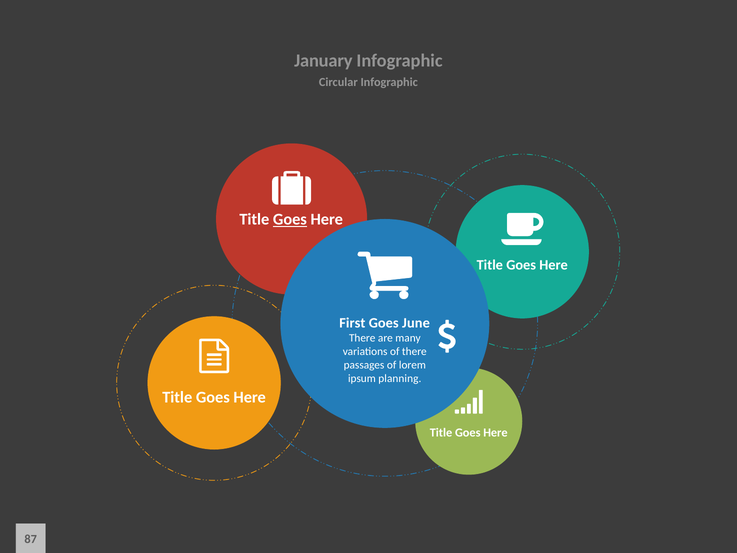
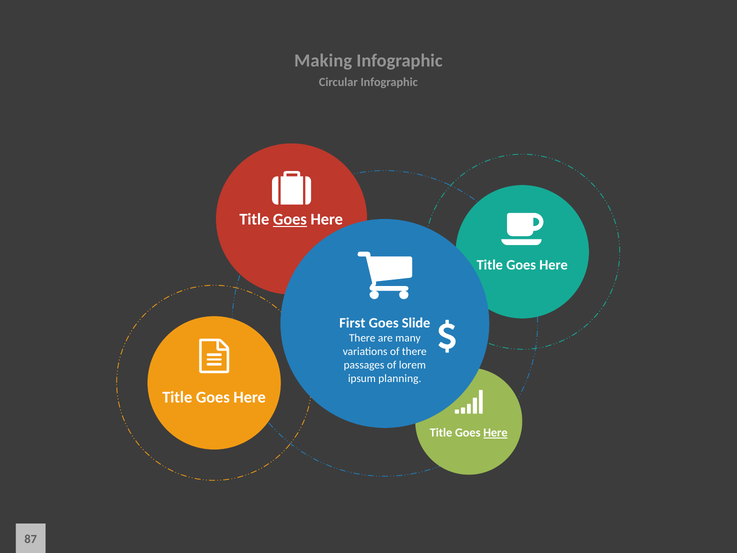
January: January -> Making
June: June -> Slide
Here at (495, 433) underline: none -> present
